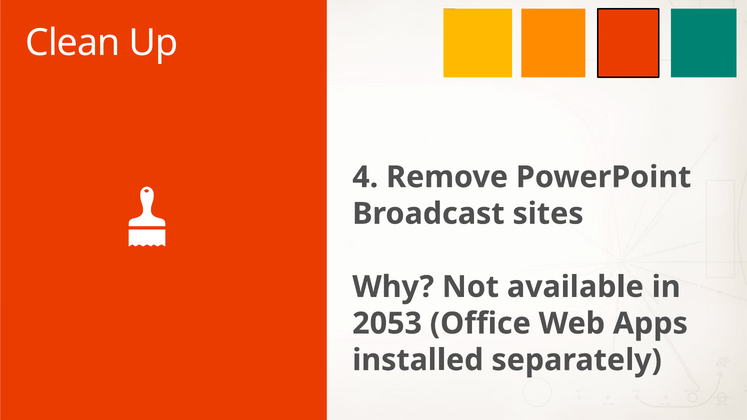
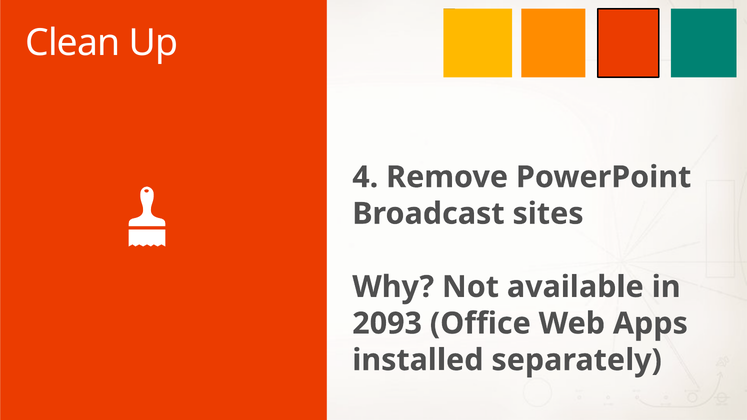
2053: 2053 -> 2093
